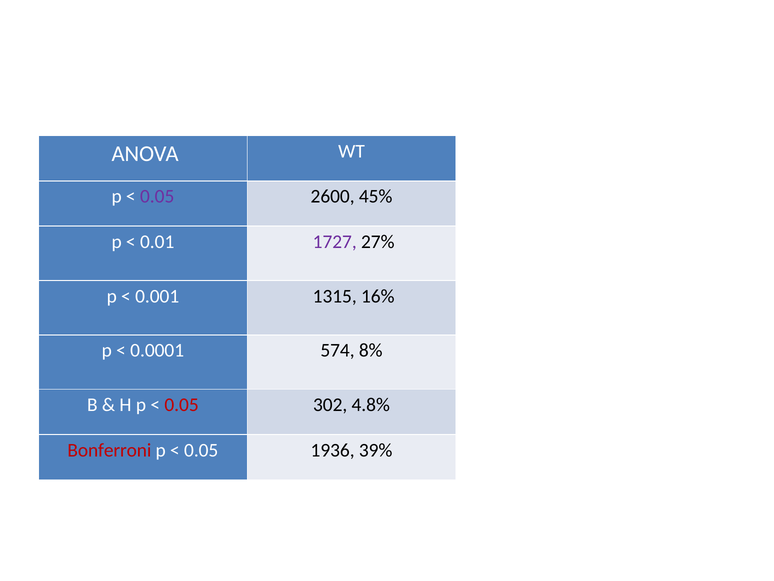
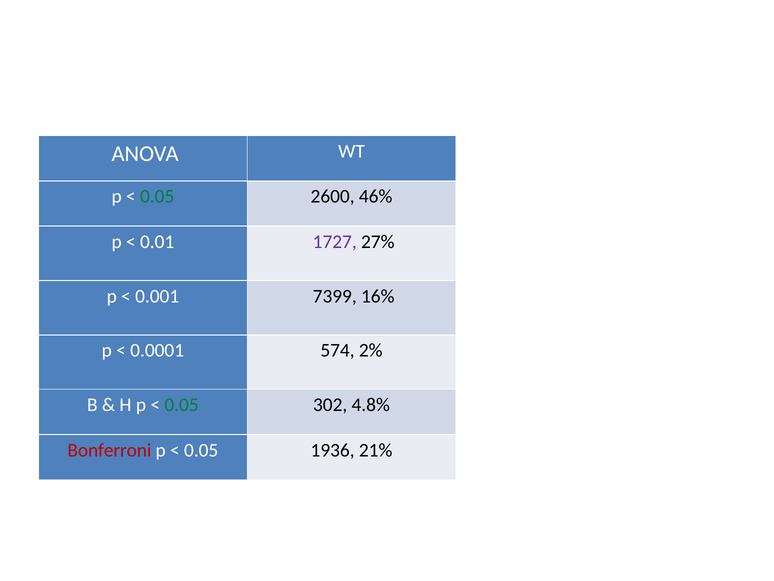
0.05 at (157, 196) colour: purple -> green
45%: 45% -> 46%
1315: 1315 -> 7399
8%: 8% -> 2%
0.05 at (182, 405) colour: red -> green
39%: 39% -> 21%
